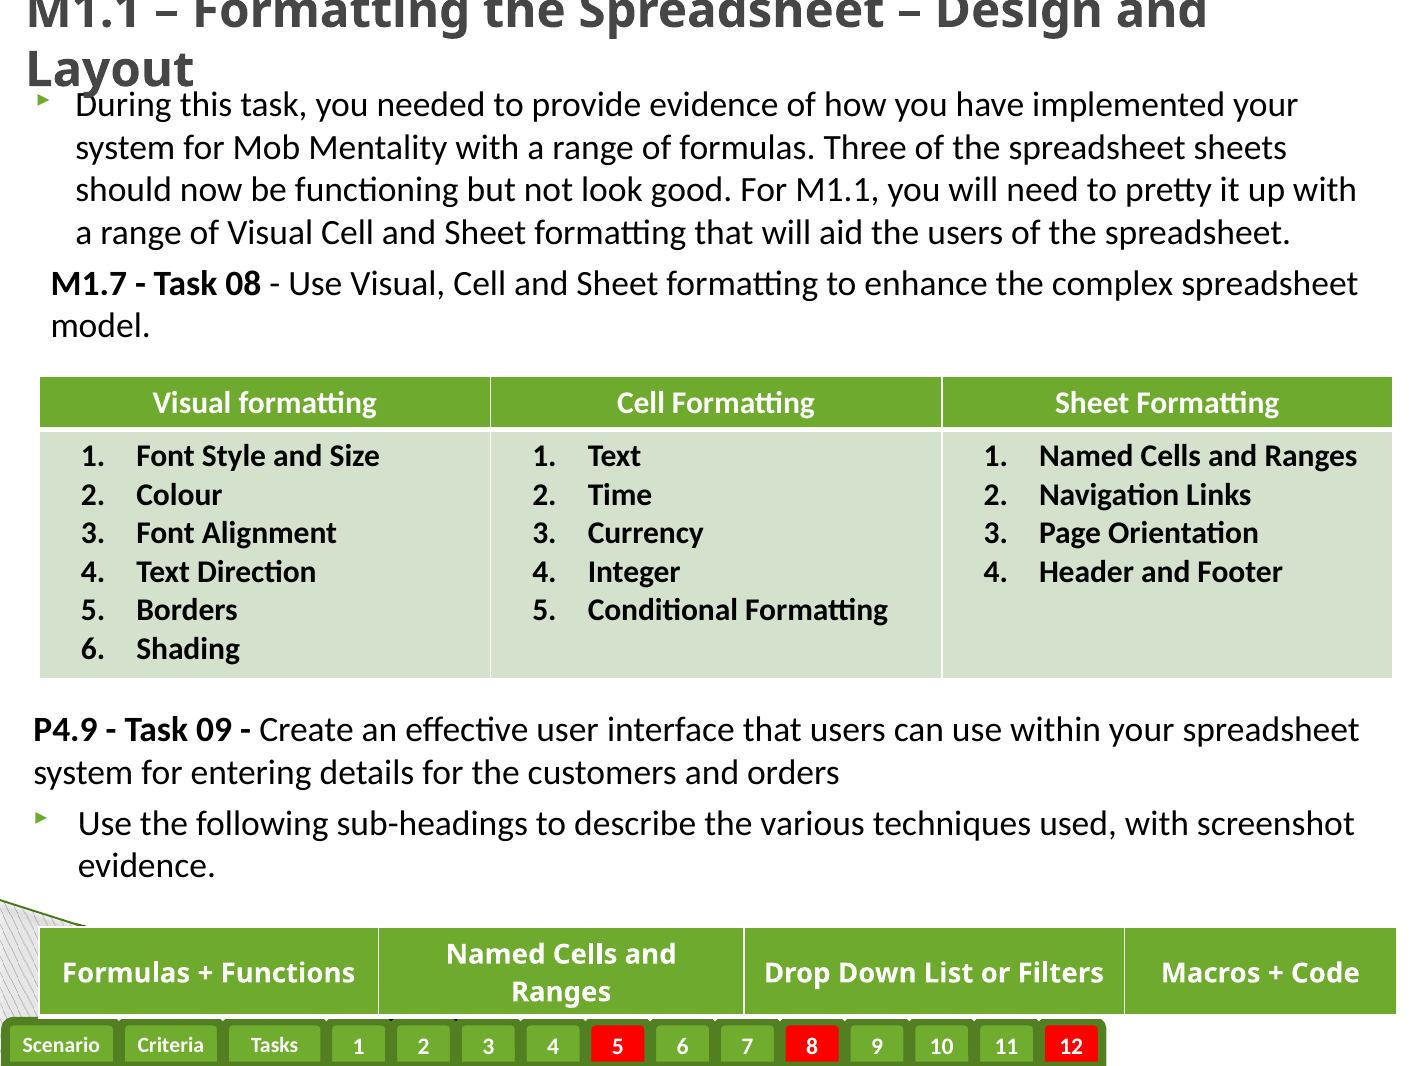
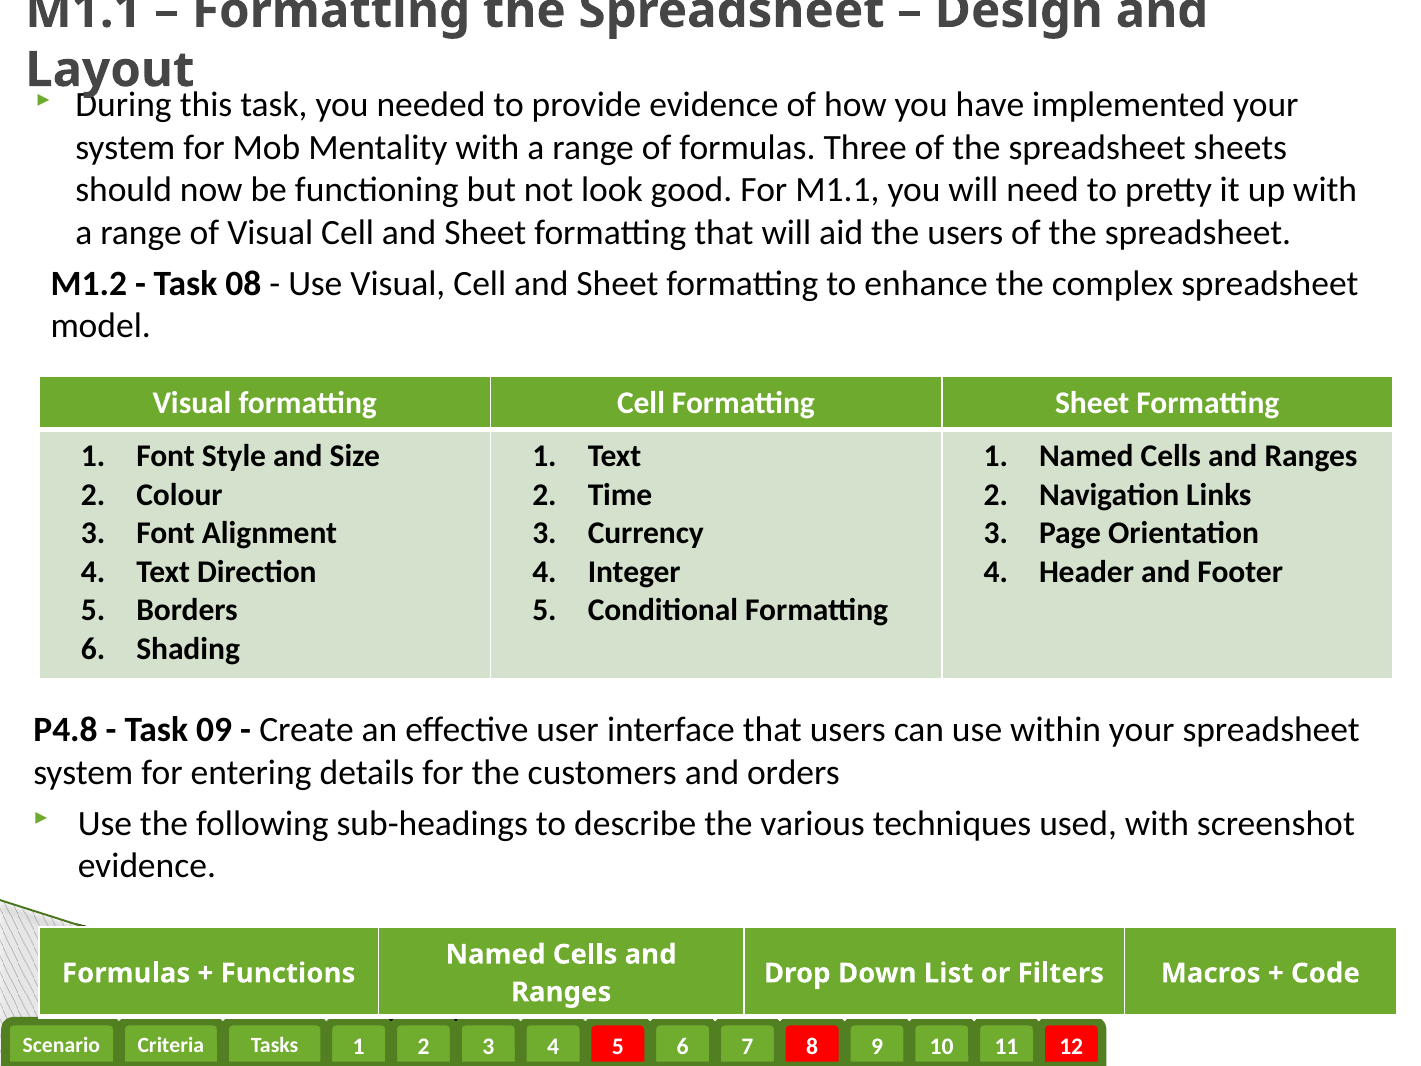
M1.7: M1.7 -> M1.2
P4.9: P4.9 -> P4.8
